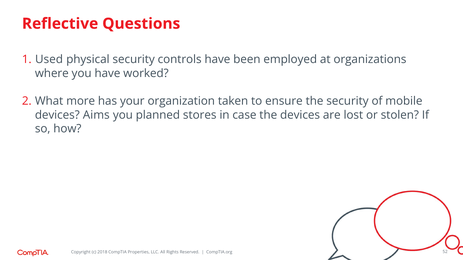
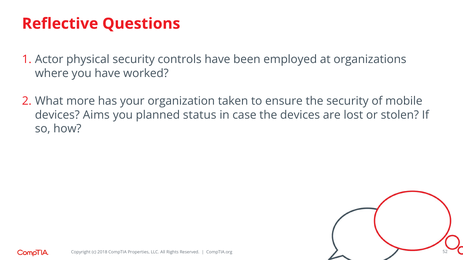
Used: Used -> Actor
stores: stores -> status
